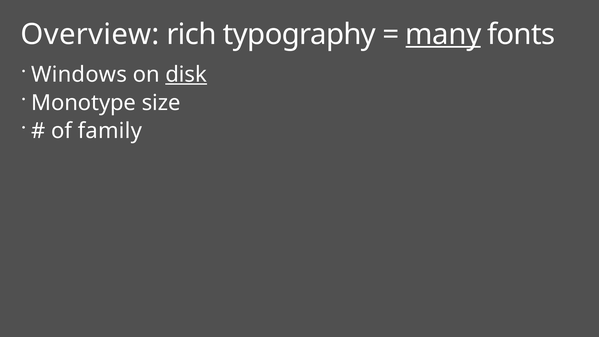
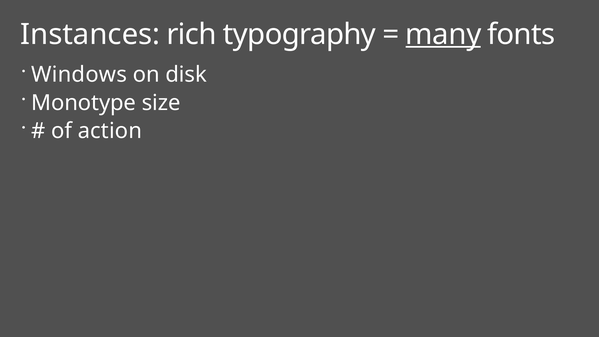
Overview: Overview -> Instances
disk underline: present -> none
family: family -> action
